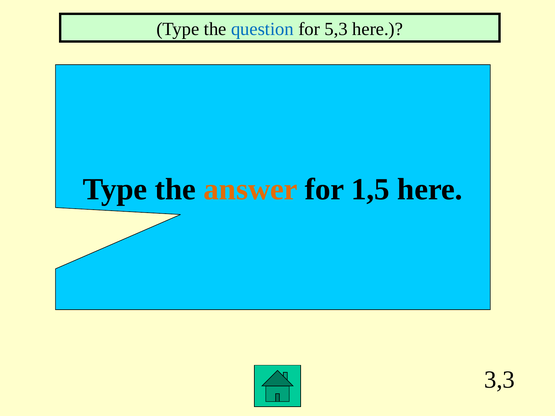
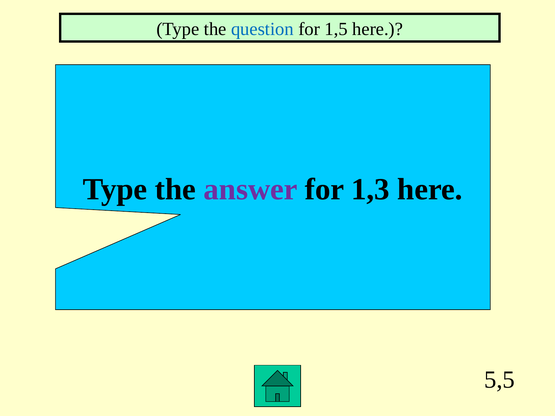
5,3: 5,3 -> 1,5
answer colour: orange -> purple
1,5: 1,5 -> 1,3
3,3: 3,3 -> 5,5
